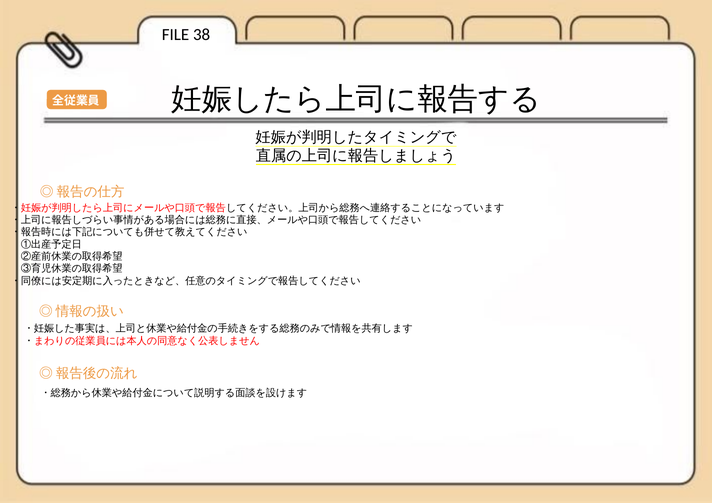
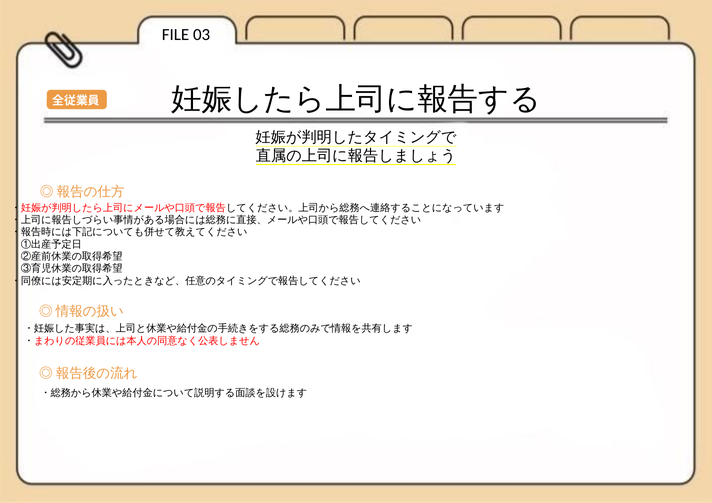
38: 38 -> 03
